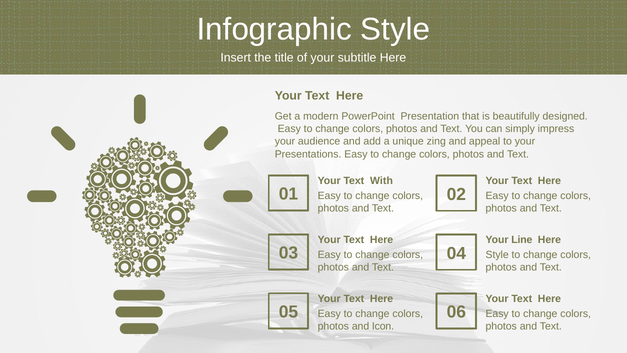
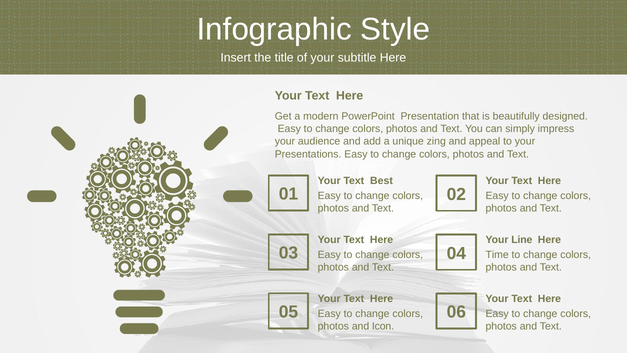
With: With -> Best
04 Style: Style -> Time
